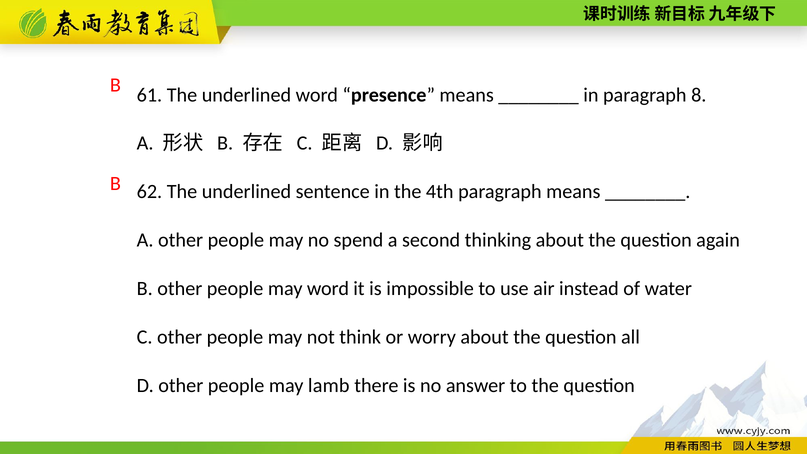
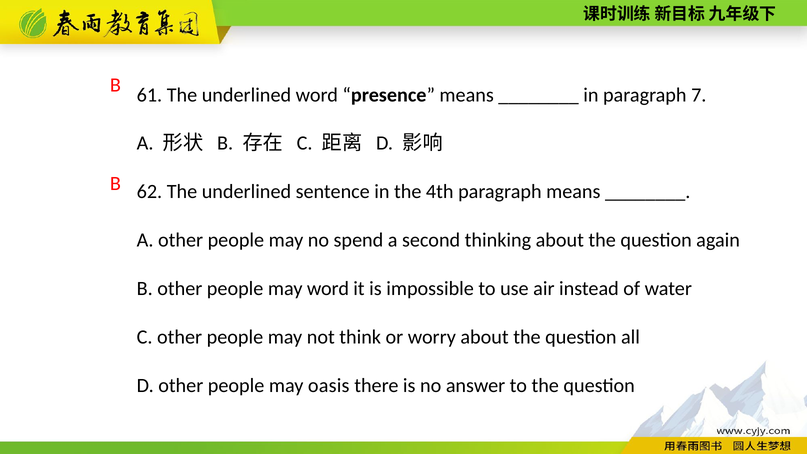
8: 8 -> 7
lamb: lamb -> oasis
